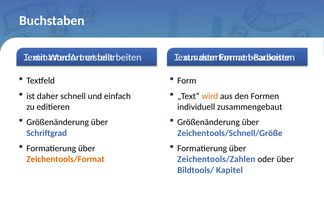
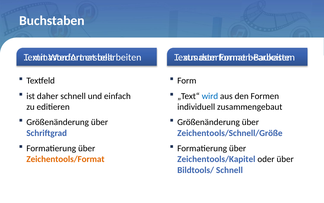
wird colour: orange -> blue
Zeichentools/Zahlen: Zeichentools/Zahlen -> Zeichentools/Kapitel
Bildtools/ Kapitel: Kapitel -> Schnell
